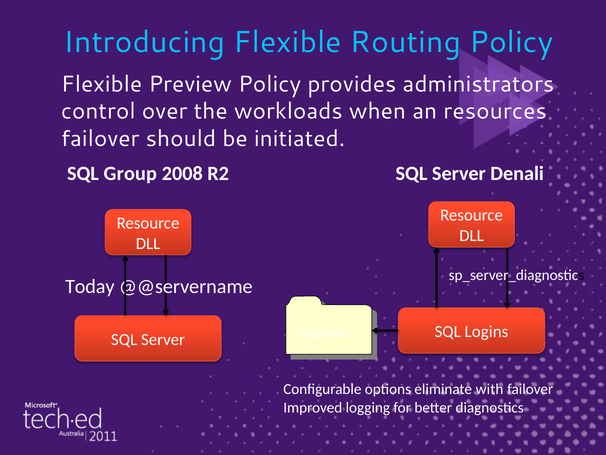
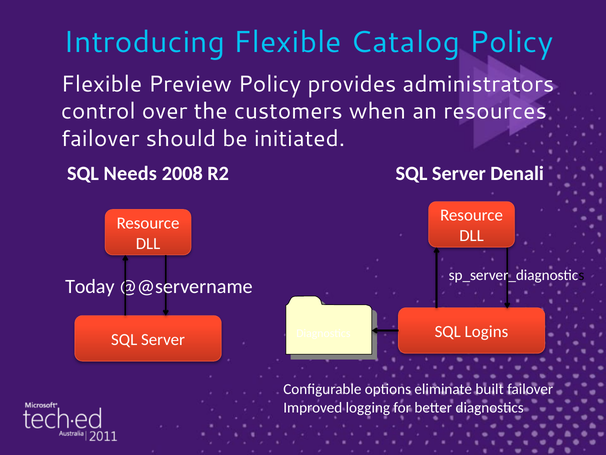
Routing: Routing -> Catalog
workloads: workloads -> customers
Group: Group -> Needs
with: with -> built
